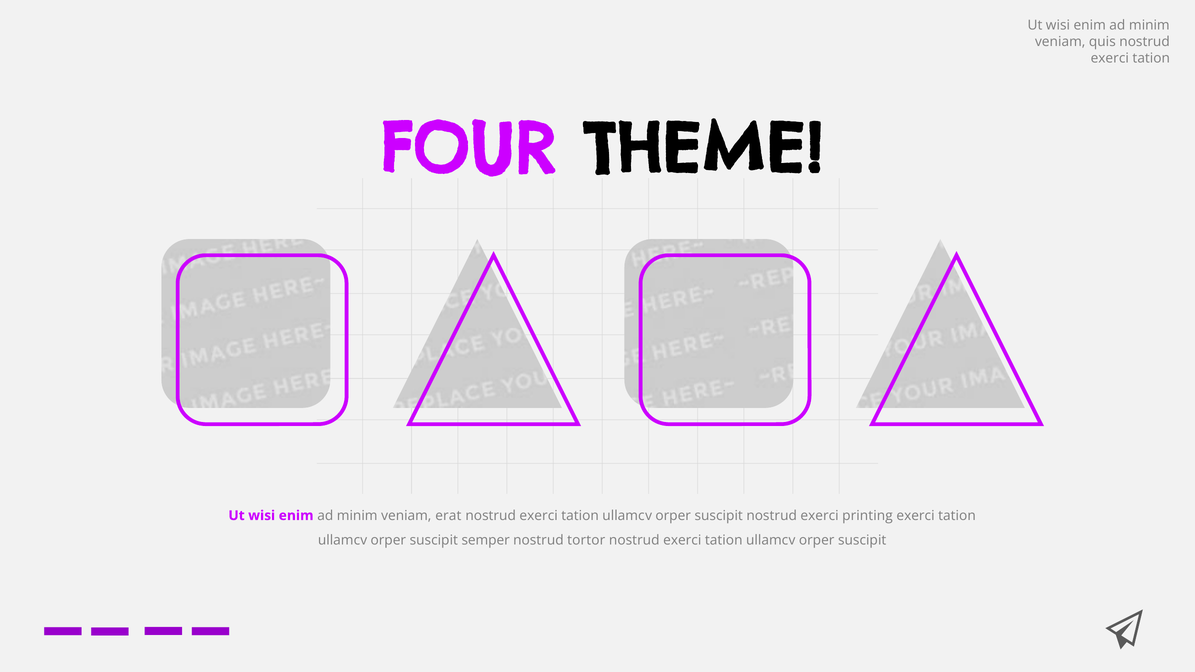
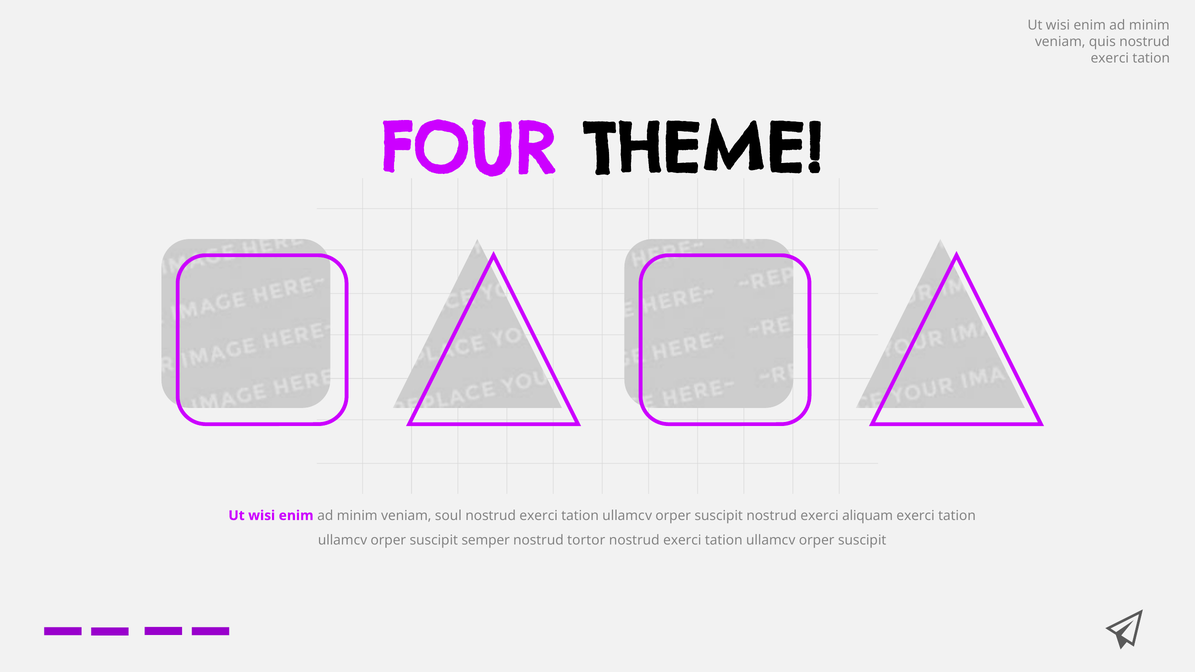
erat: erat -> soul
printing: printing -> aliquam
